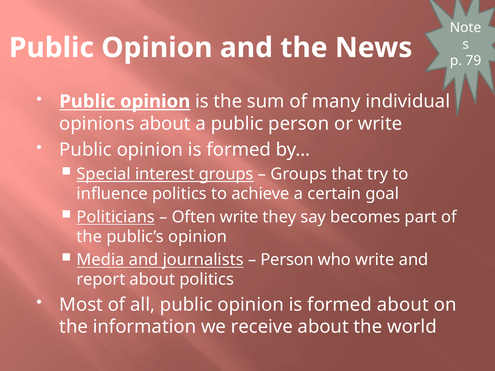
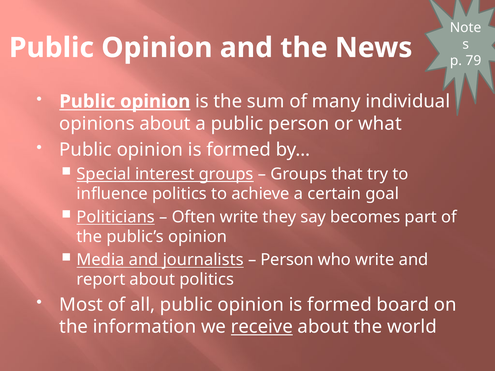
or write: write -> what
formed about: about -> board
receive underline: none -> present
